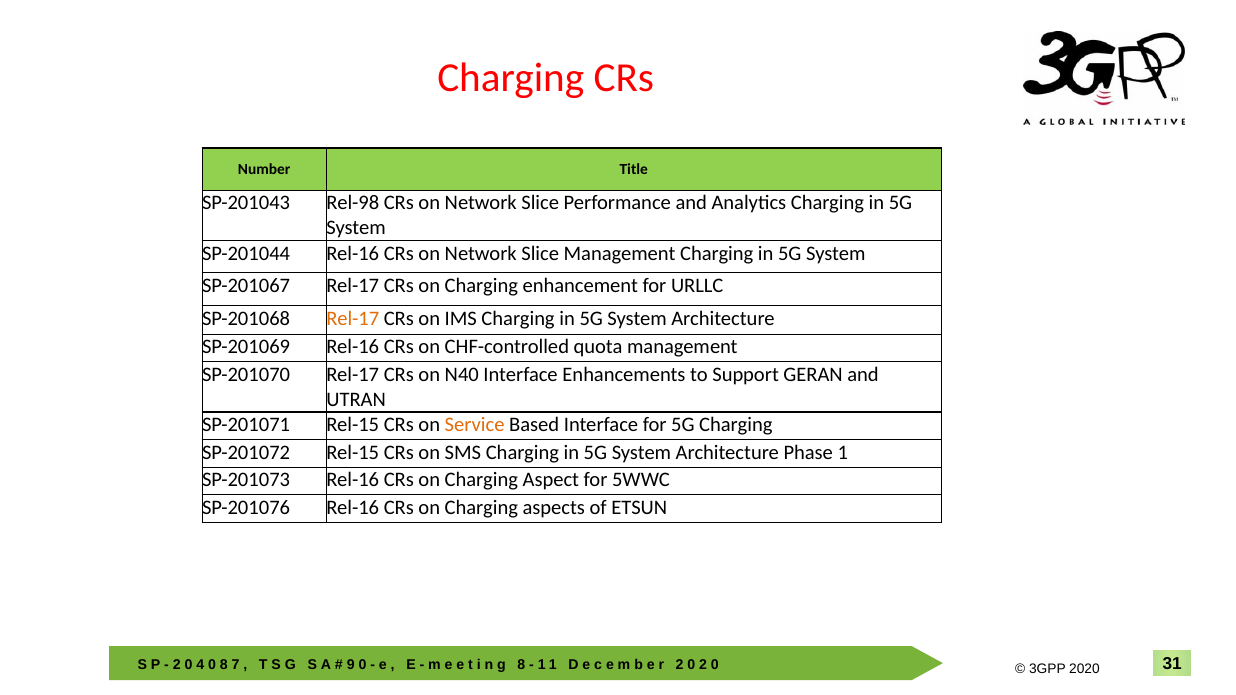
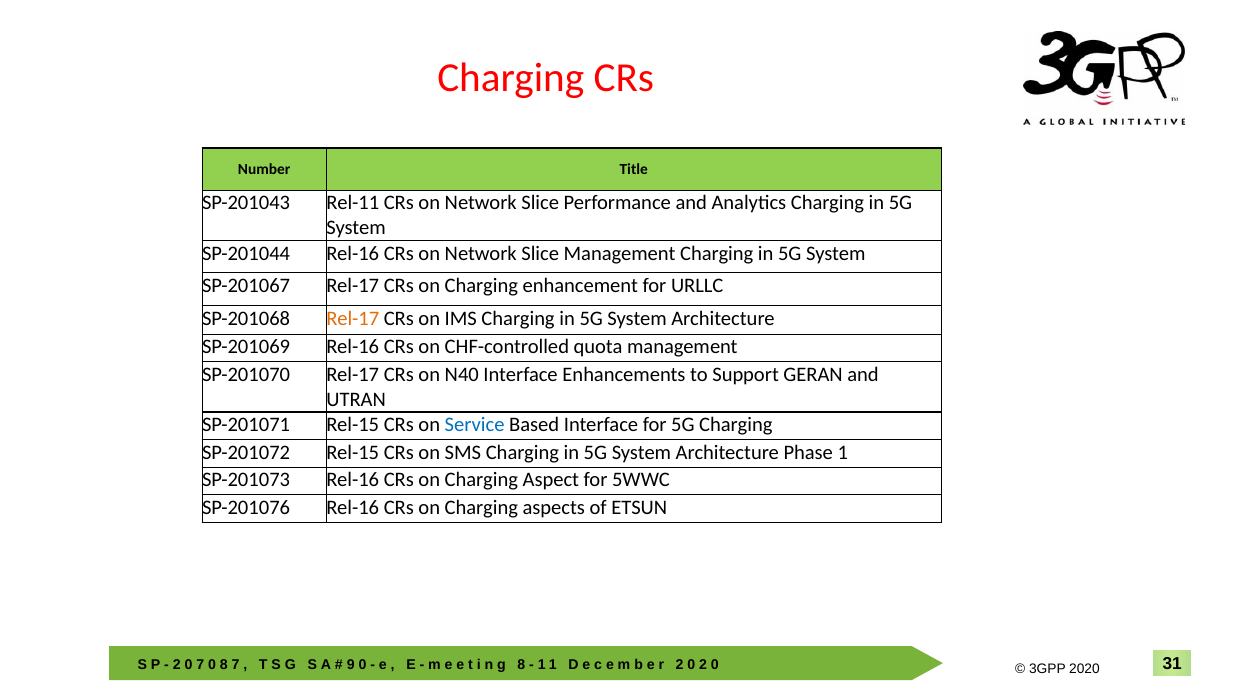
Rel-98: Rel-98 -> Rel-11
Service colour: orange -> blue
4 at (200, 665): 4 -> 7
